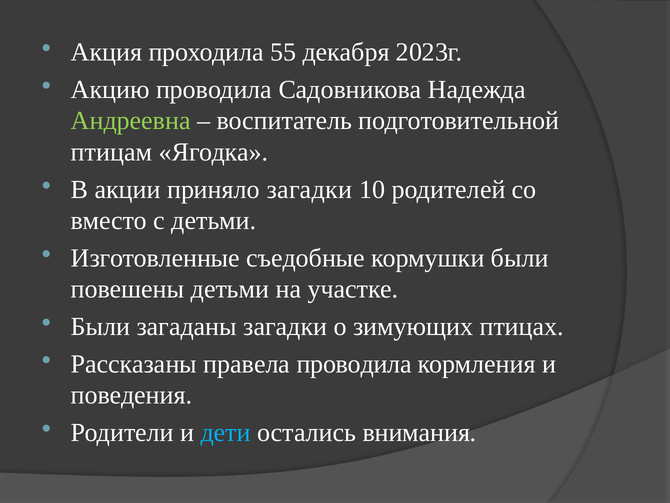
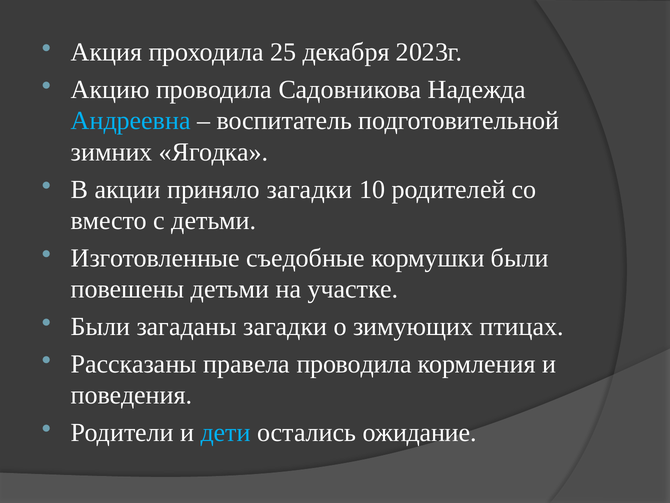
55: 55 -> 25
Андреевна colour: light green -> light blue
птицам: птицам -> зимних
внимания: внимания -> ожидание
